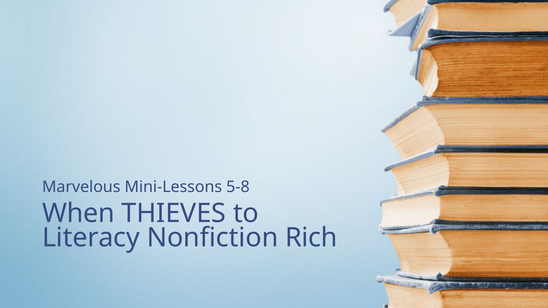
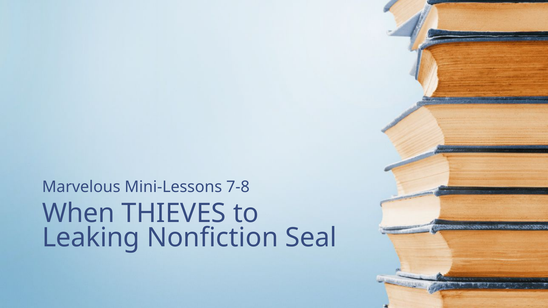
5-8: 5-8 -> 7-8
Literacy: Literacy -> Leaking
Rich: Rich -> Seal
